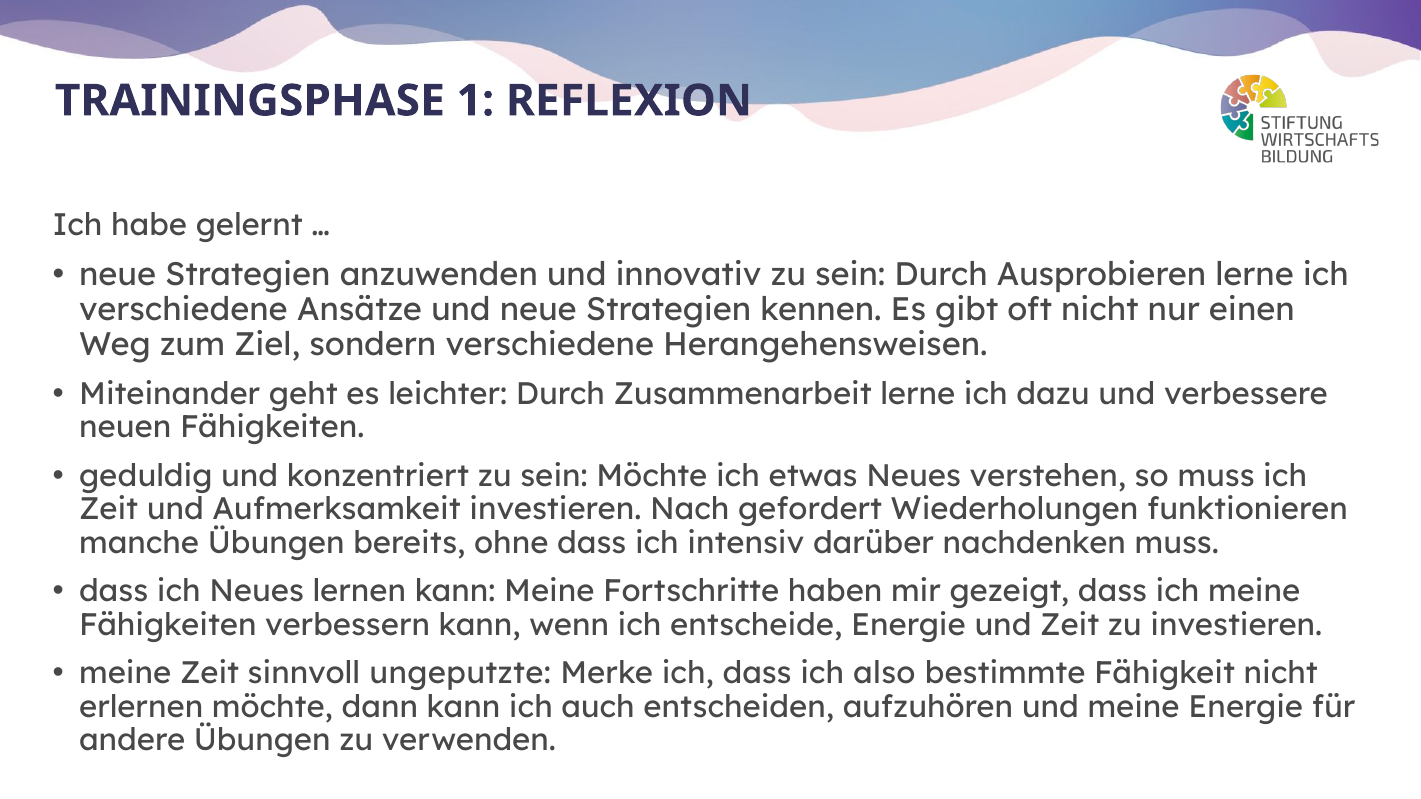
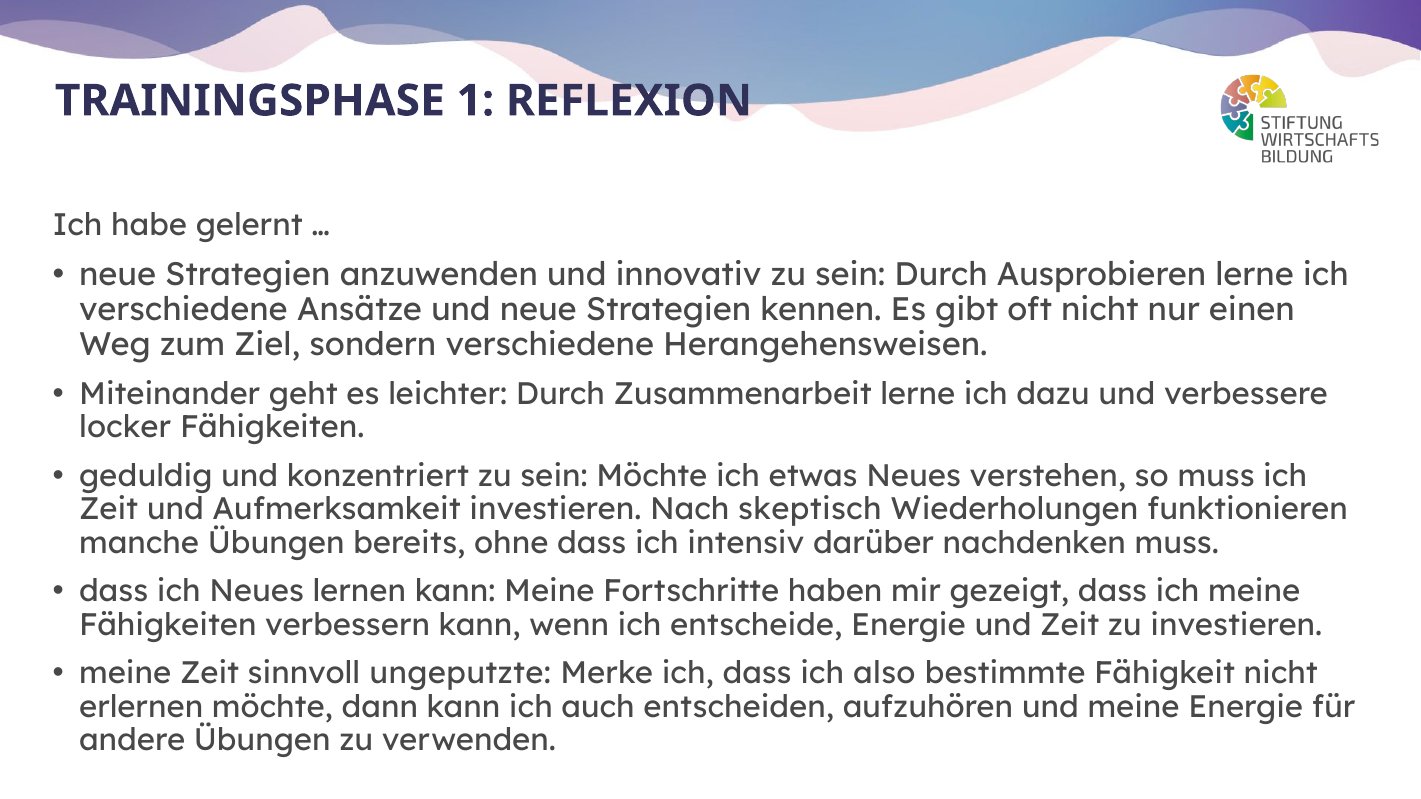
neuen: neuen -> locker
gefordert: gefordert -> skeptisch
